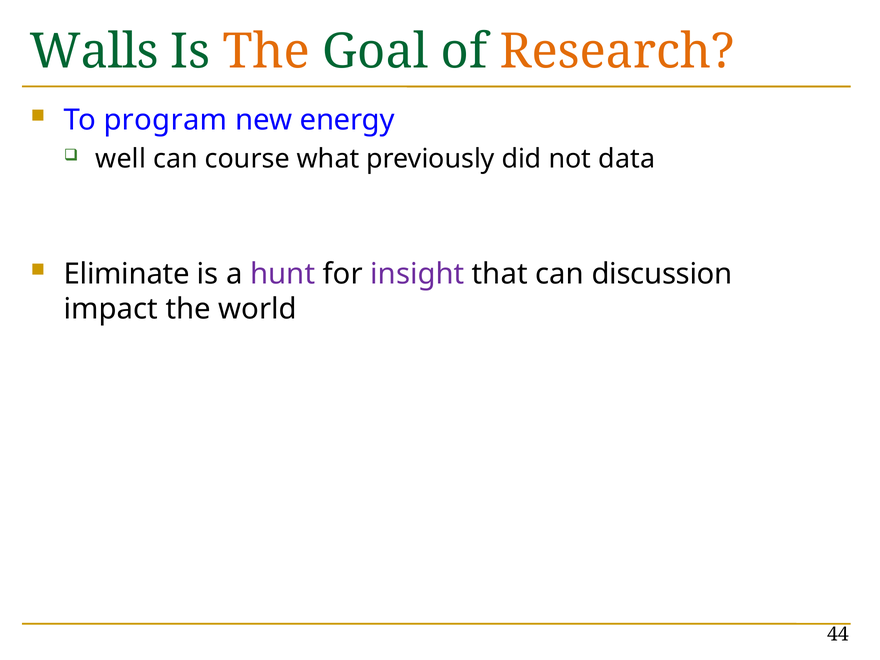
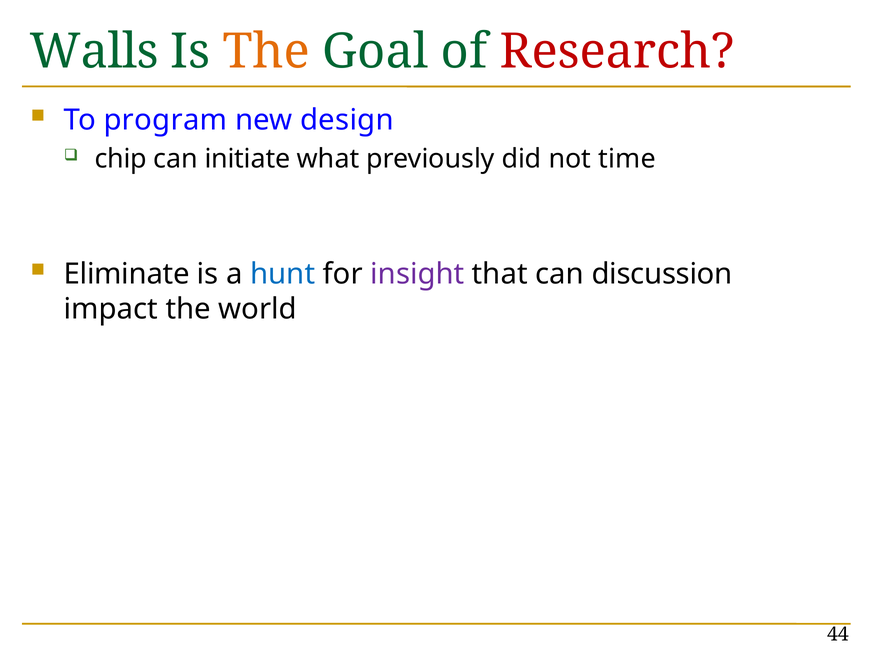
Research colour: orange -> red
energy: energy -> design
well: well -> chip
course: course -> initiate
data: data -> time
hunt colour: purple -> blue
